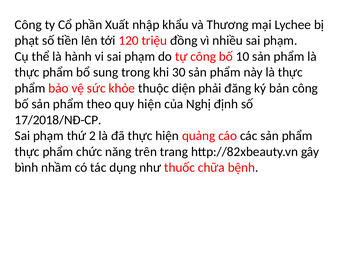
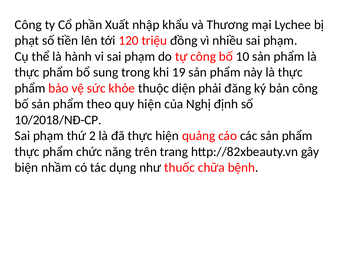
30: 30 -> 19
17/2018/NĐ-CP: 17/2018/NĐ-CP -> 10/2018/NĐ-CP
bình: bình -> biện
